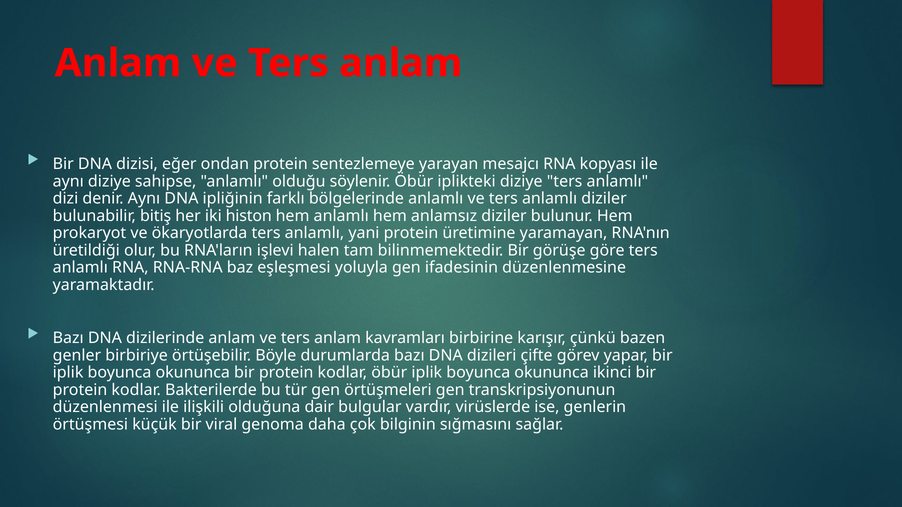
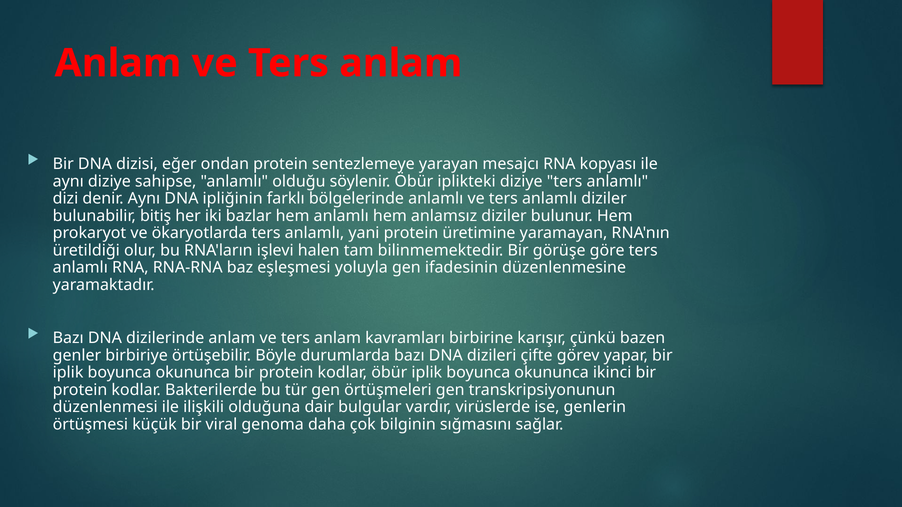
histon: histon -> bazlar
